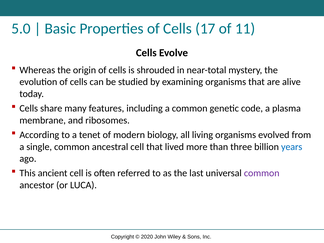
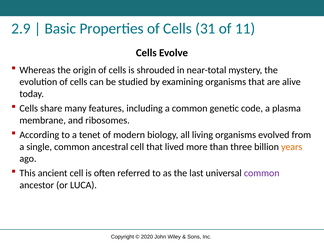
5.0: 5.0 -> 2.9
17: 17 -> 31
years colour: blue -> orange
